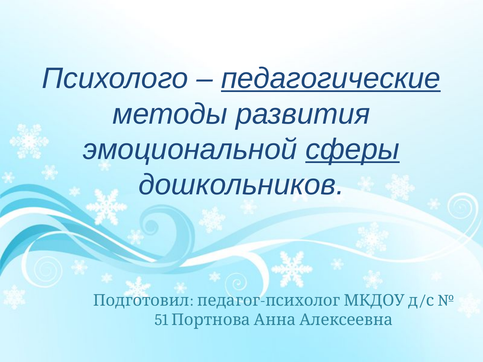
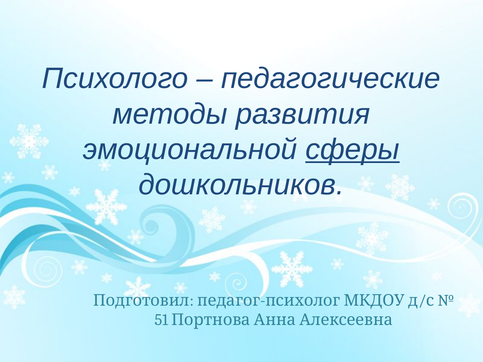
педагогические underline: present -> none
